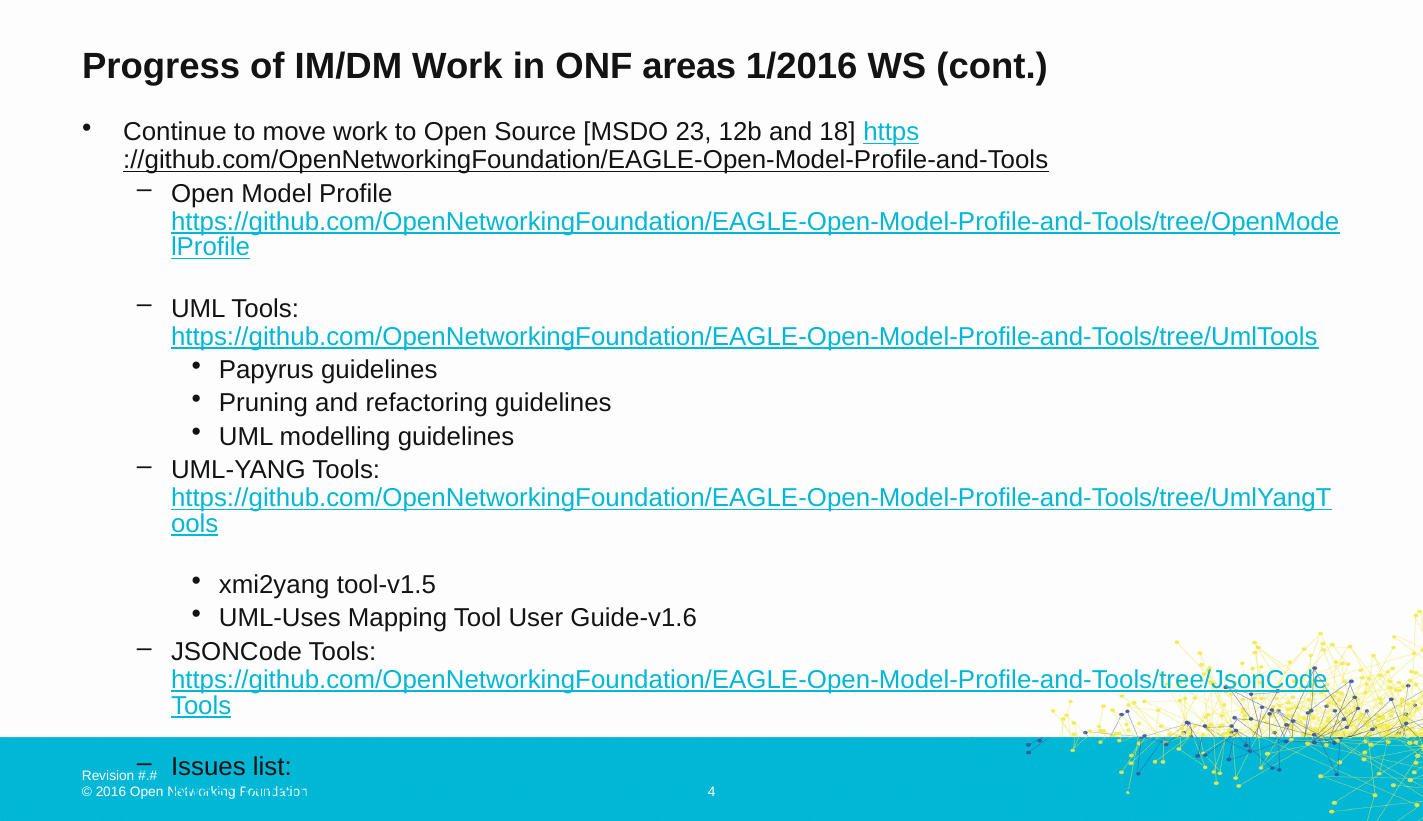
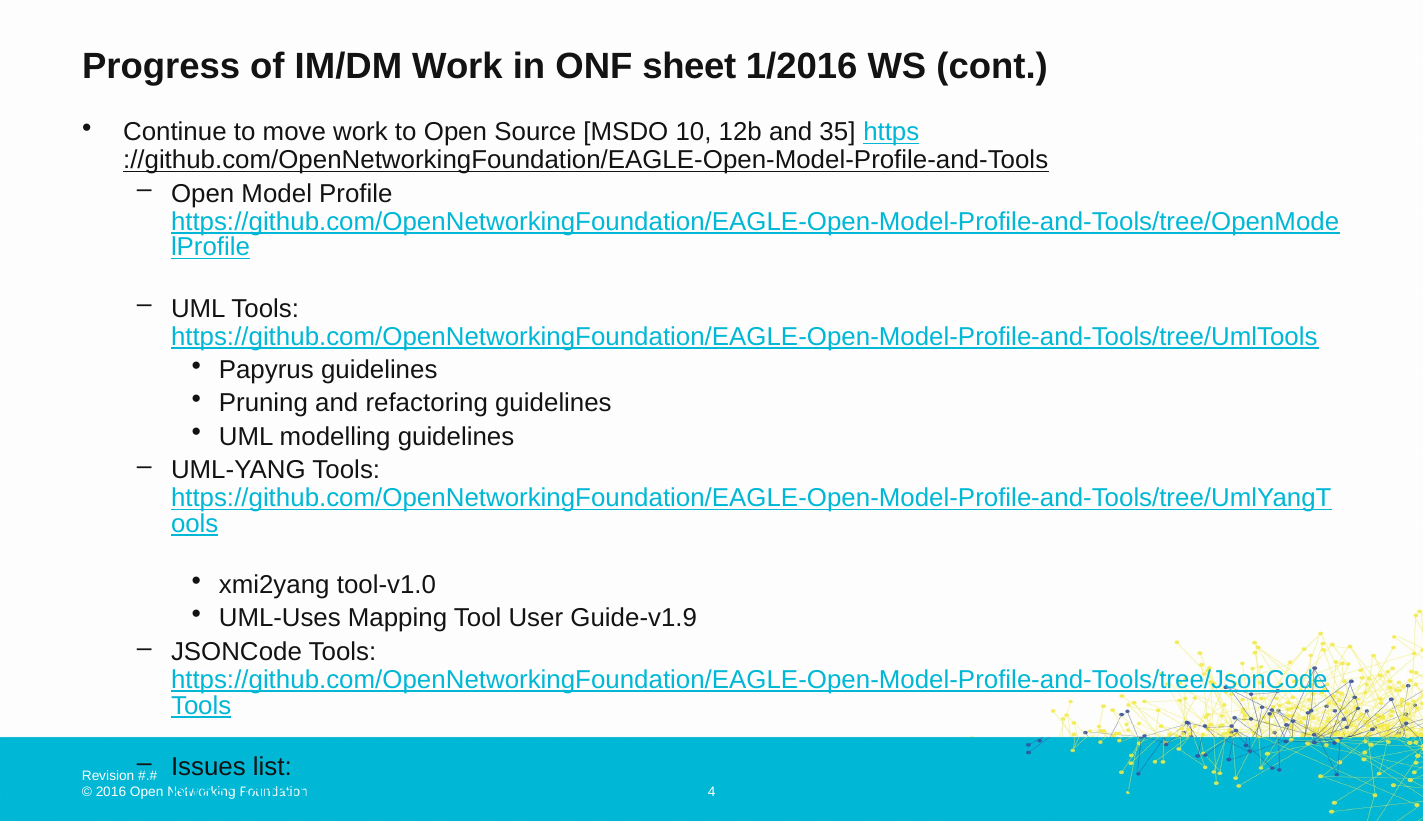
areas: areas -> sheet
23: 23 -> 10
18: 18 -> 35
tool-v1.5: tool-v1.5 -> tool-v1.0
Guide-v1.6: Guide-v1.6 -> Guide-v1.9
